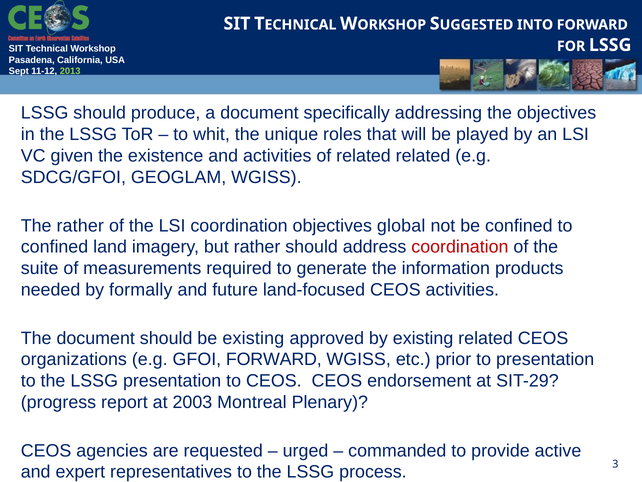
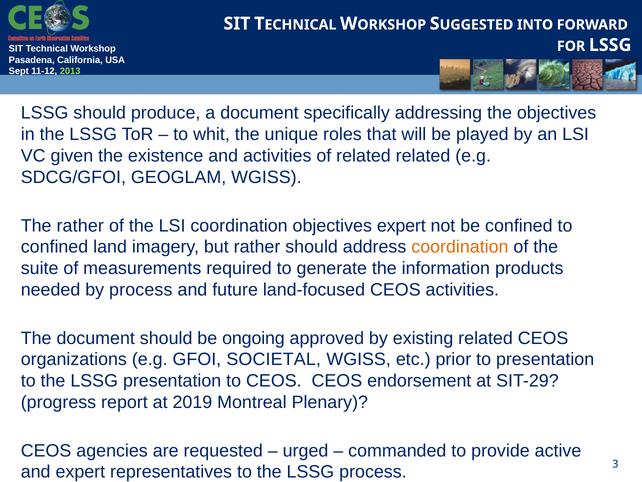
objectives global: global -> expert
coordination at (460, 247) colour: red -> orange
by formally: formally -> process
be existing: existing -> ongoing
GFOI FORWARD: FORWARD -> SOCIETAL
2003: 2003 -> 2019
